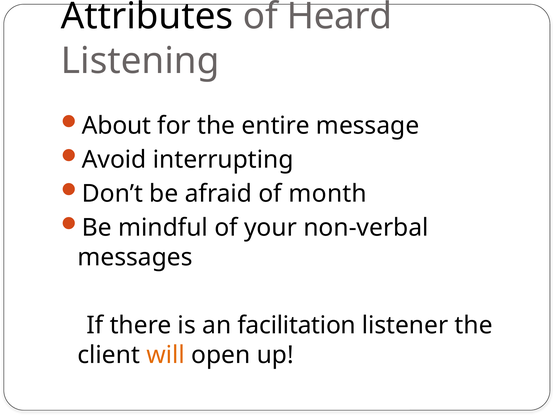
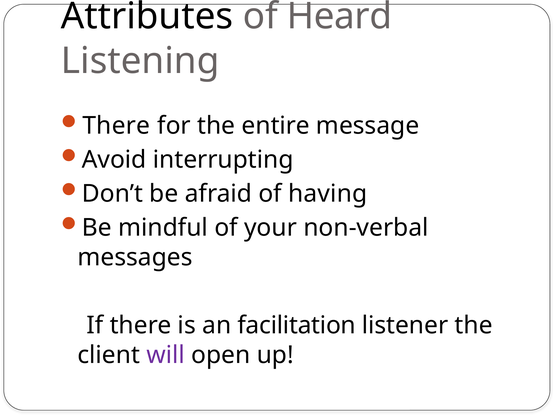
About at (116, 125): About -> There
month: month -> having
will colour: orange -> purple
